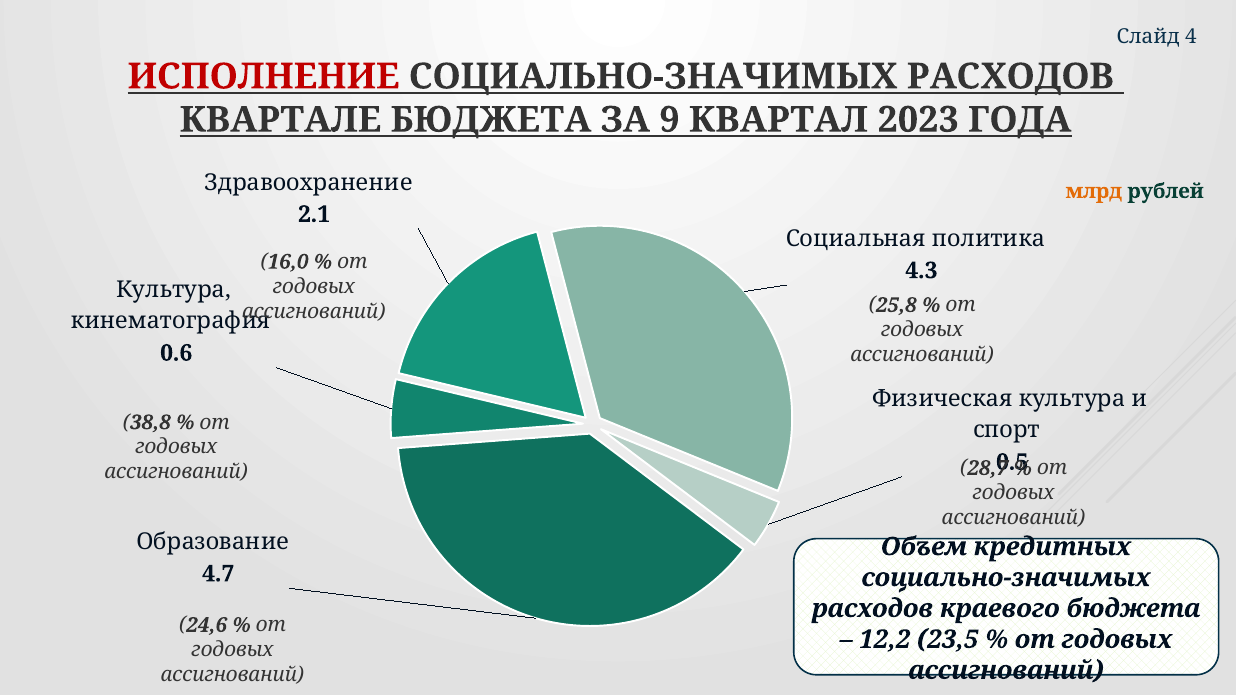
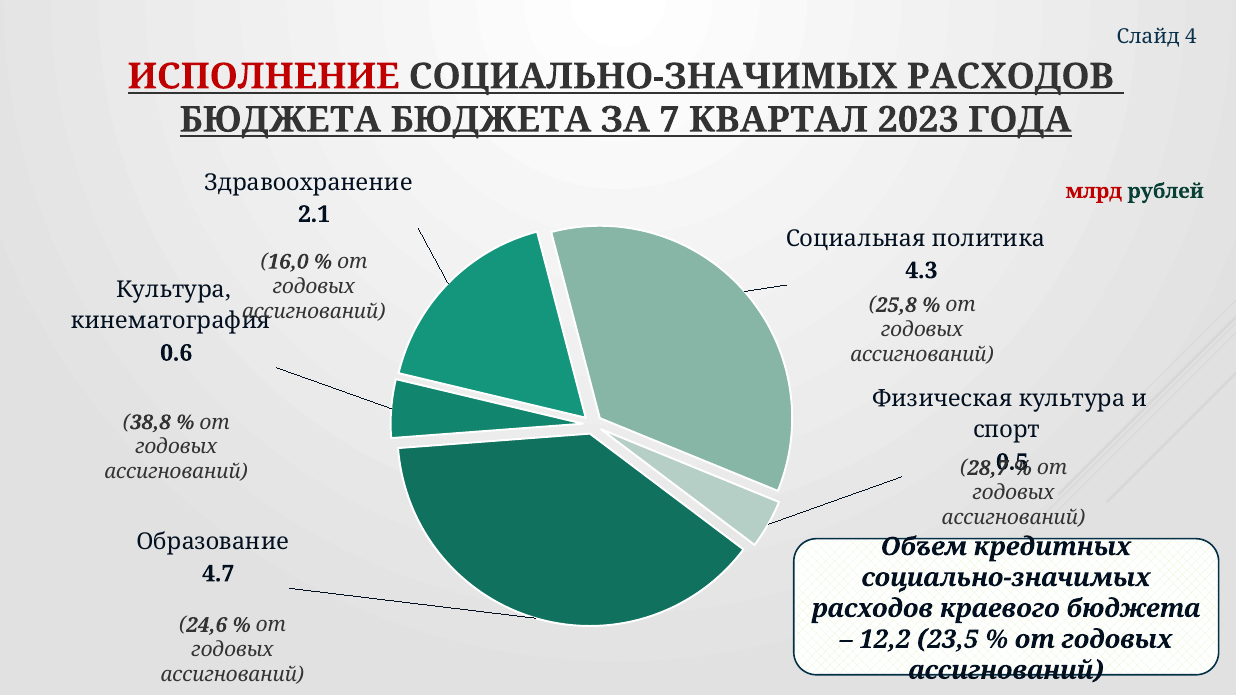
КВАРТАЛЕ at (280, 120): КВАРТАЛЕ -> БЮДЖЕТА
9: 9 -> 7
млрд colour: orange -> red
